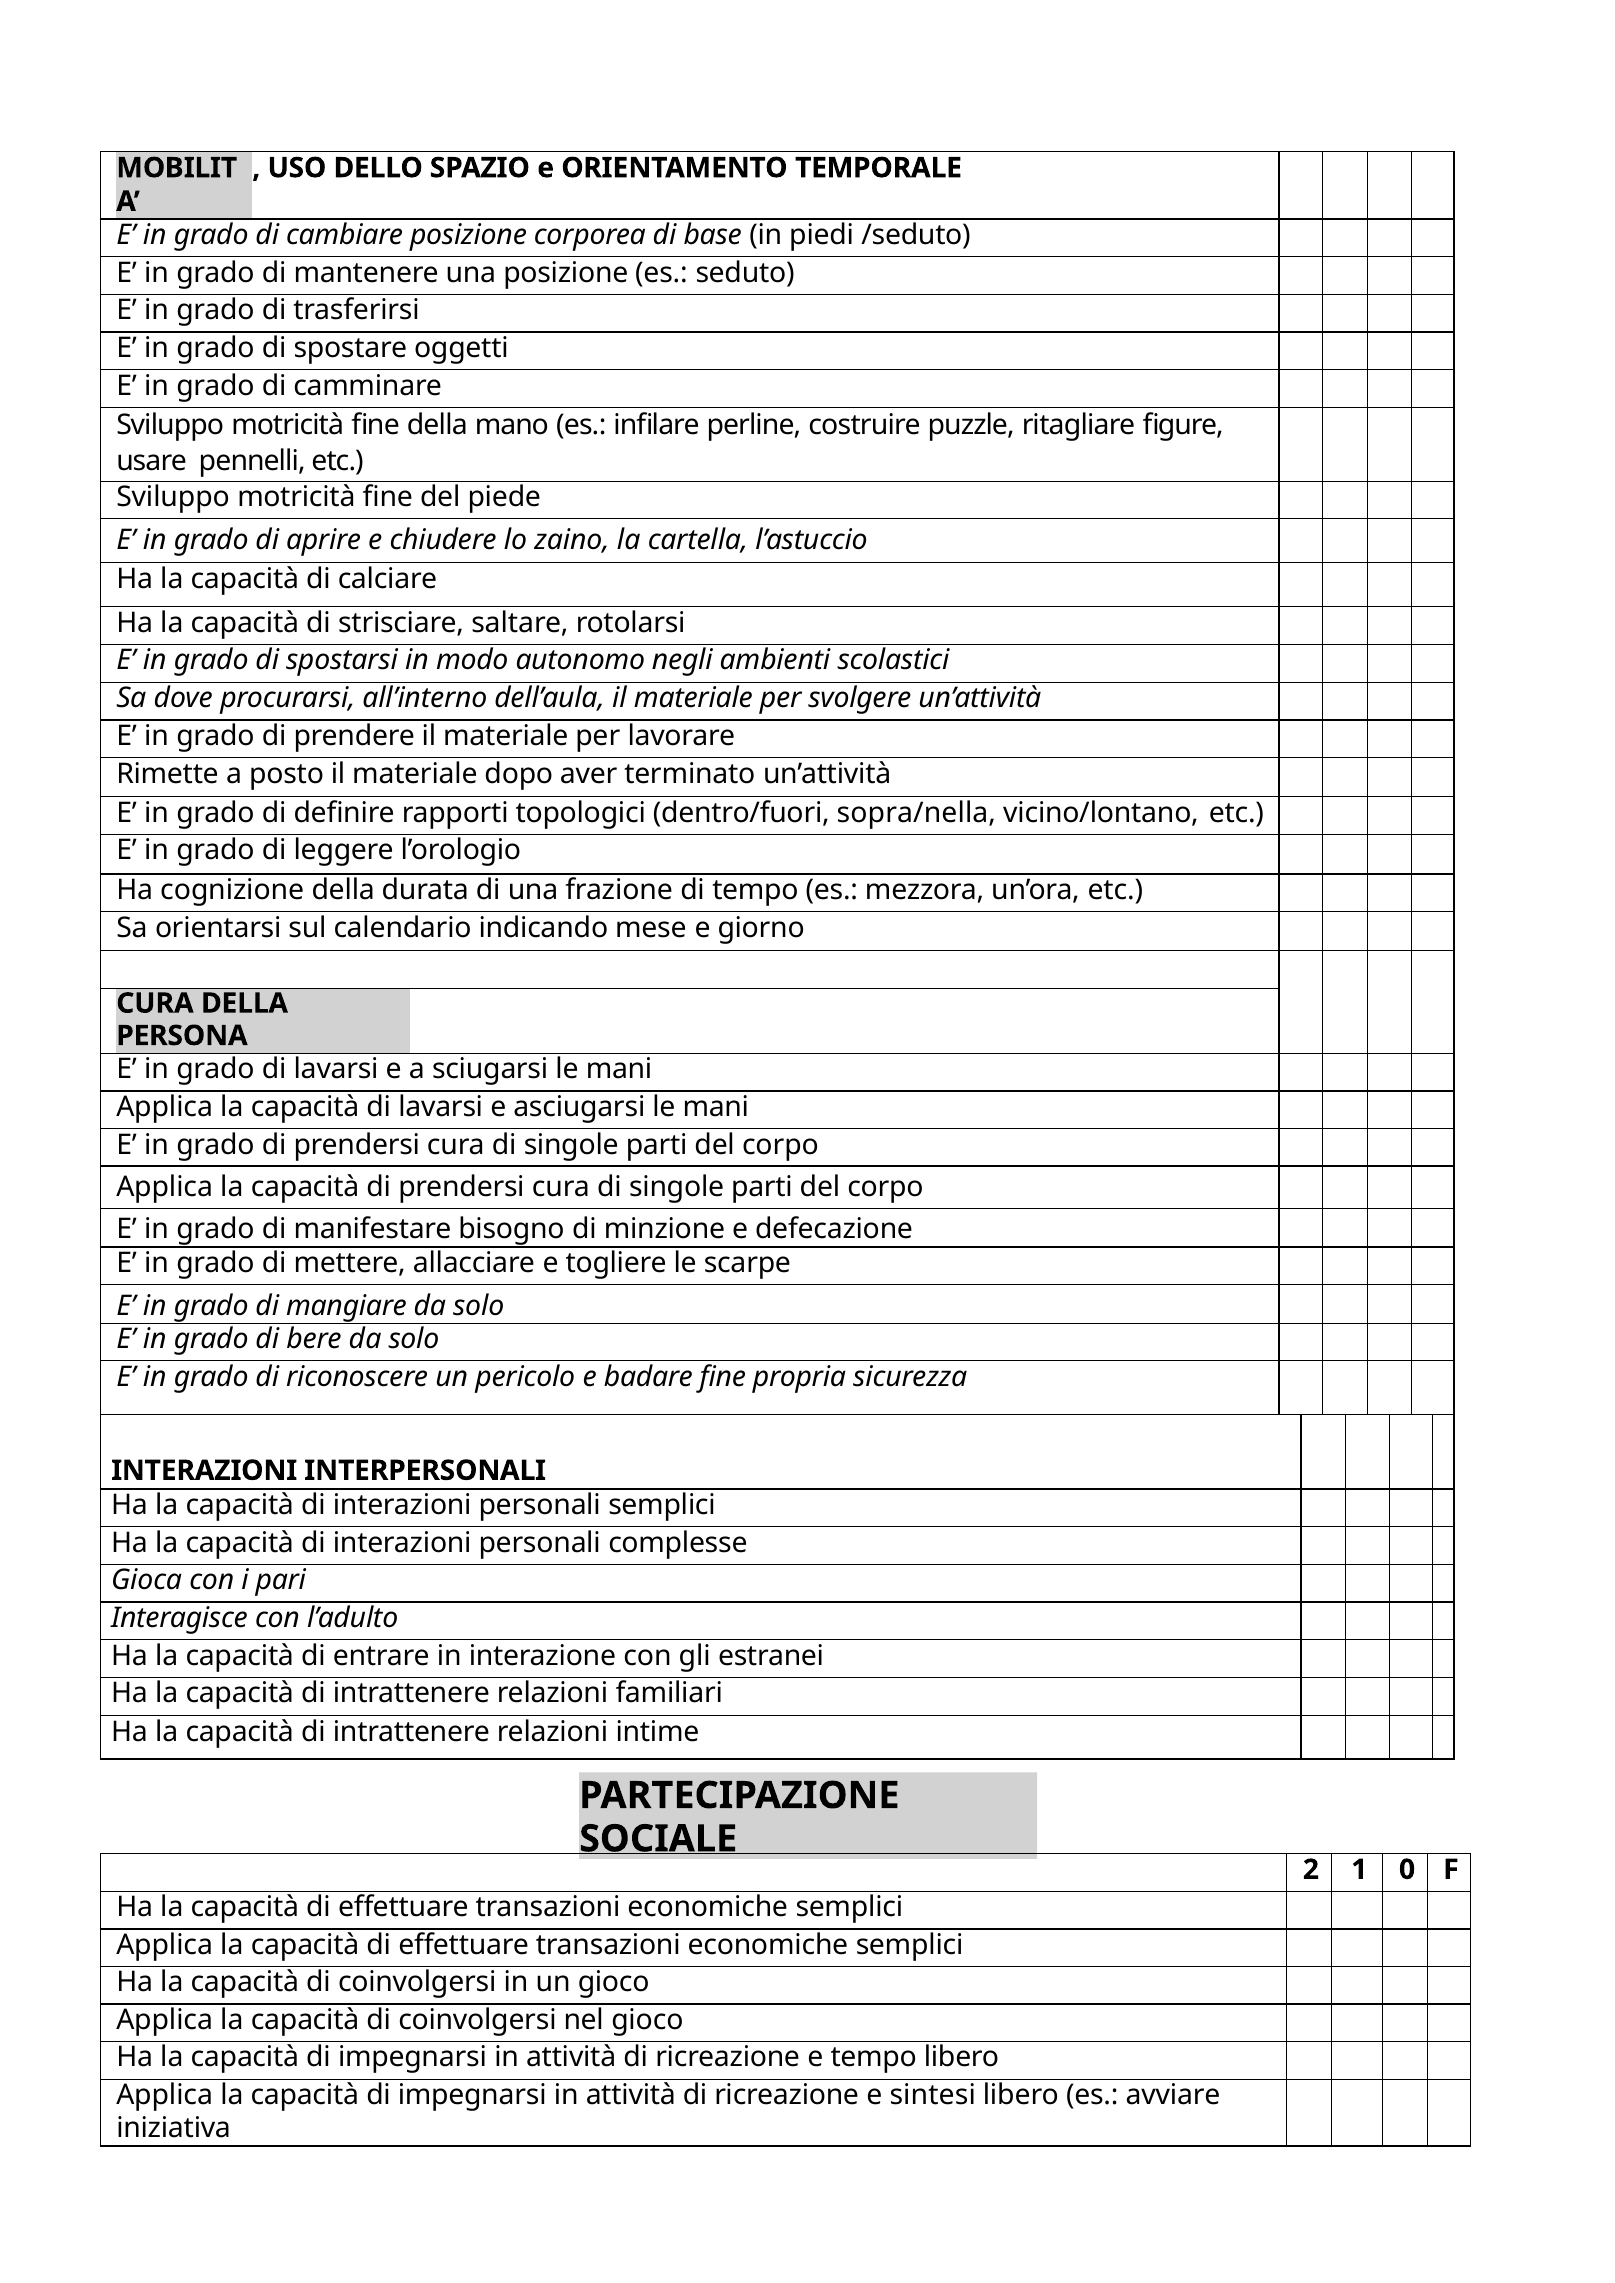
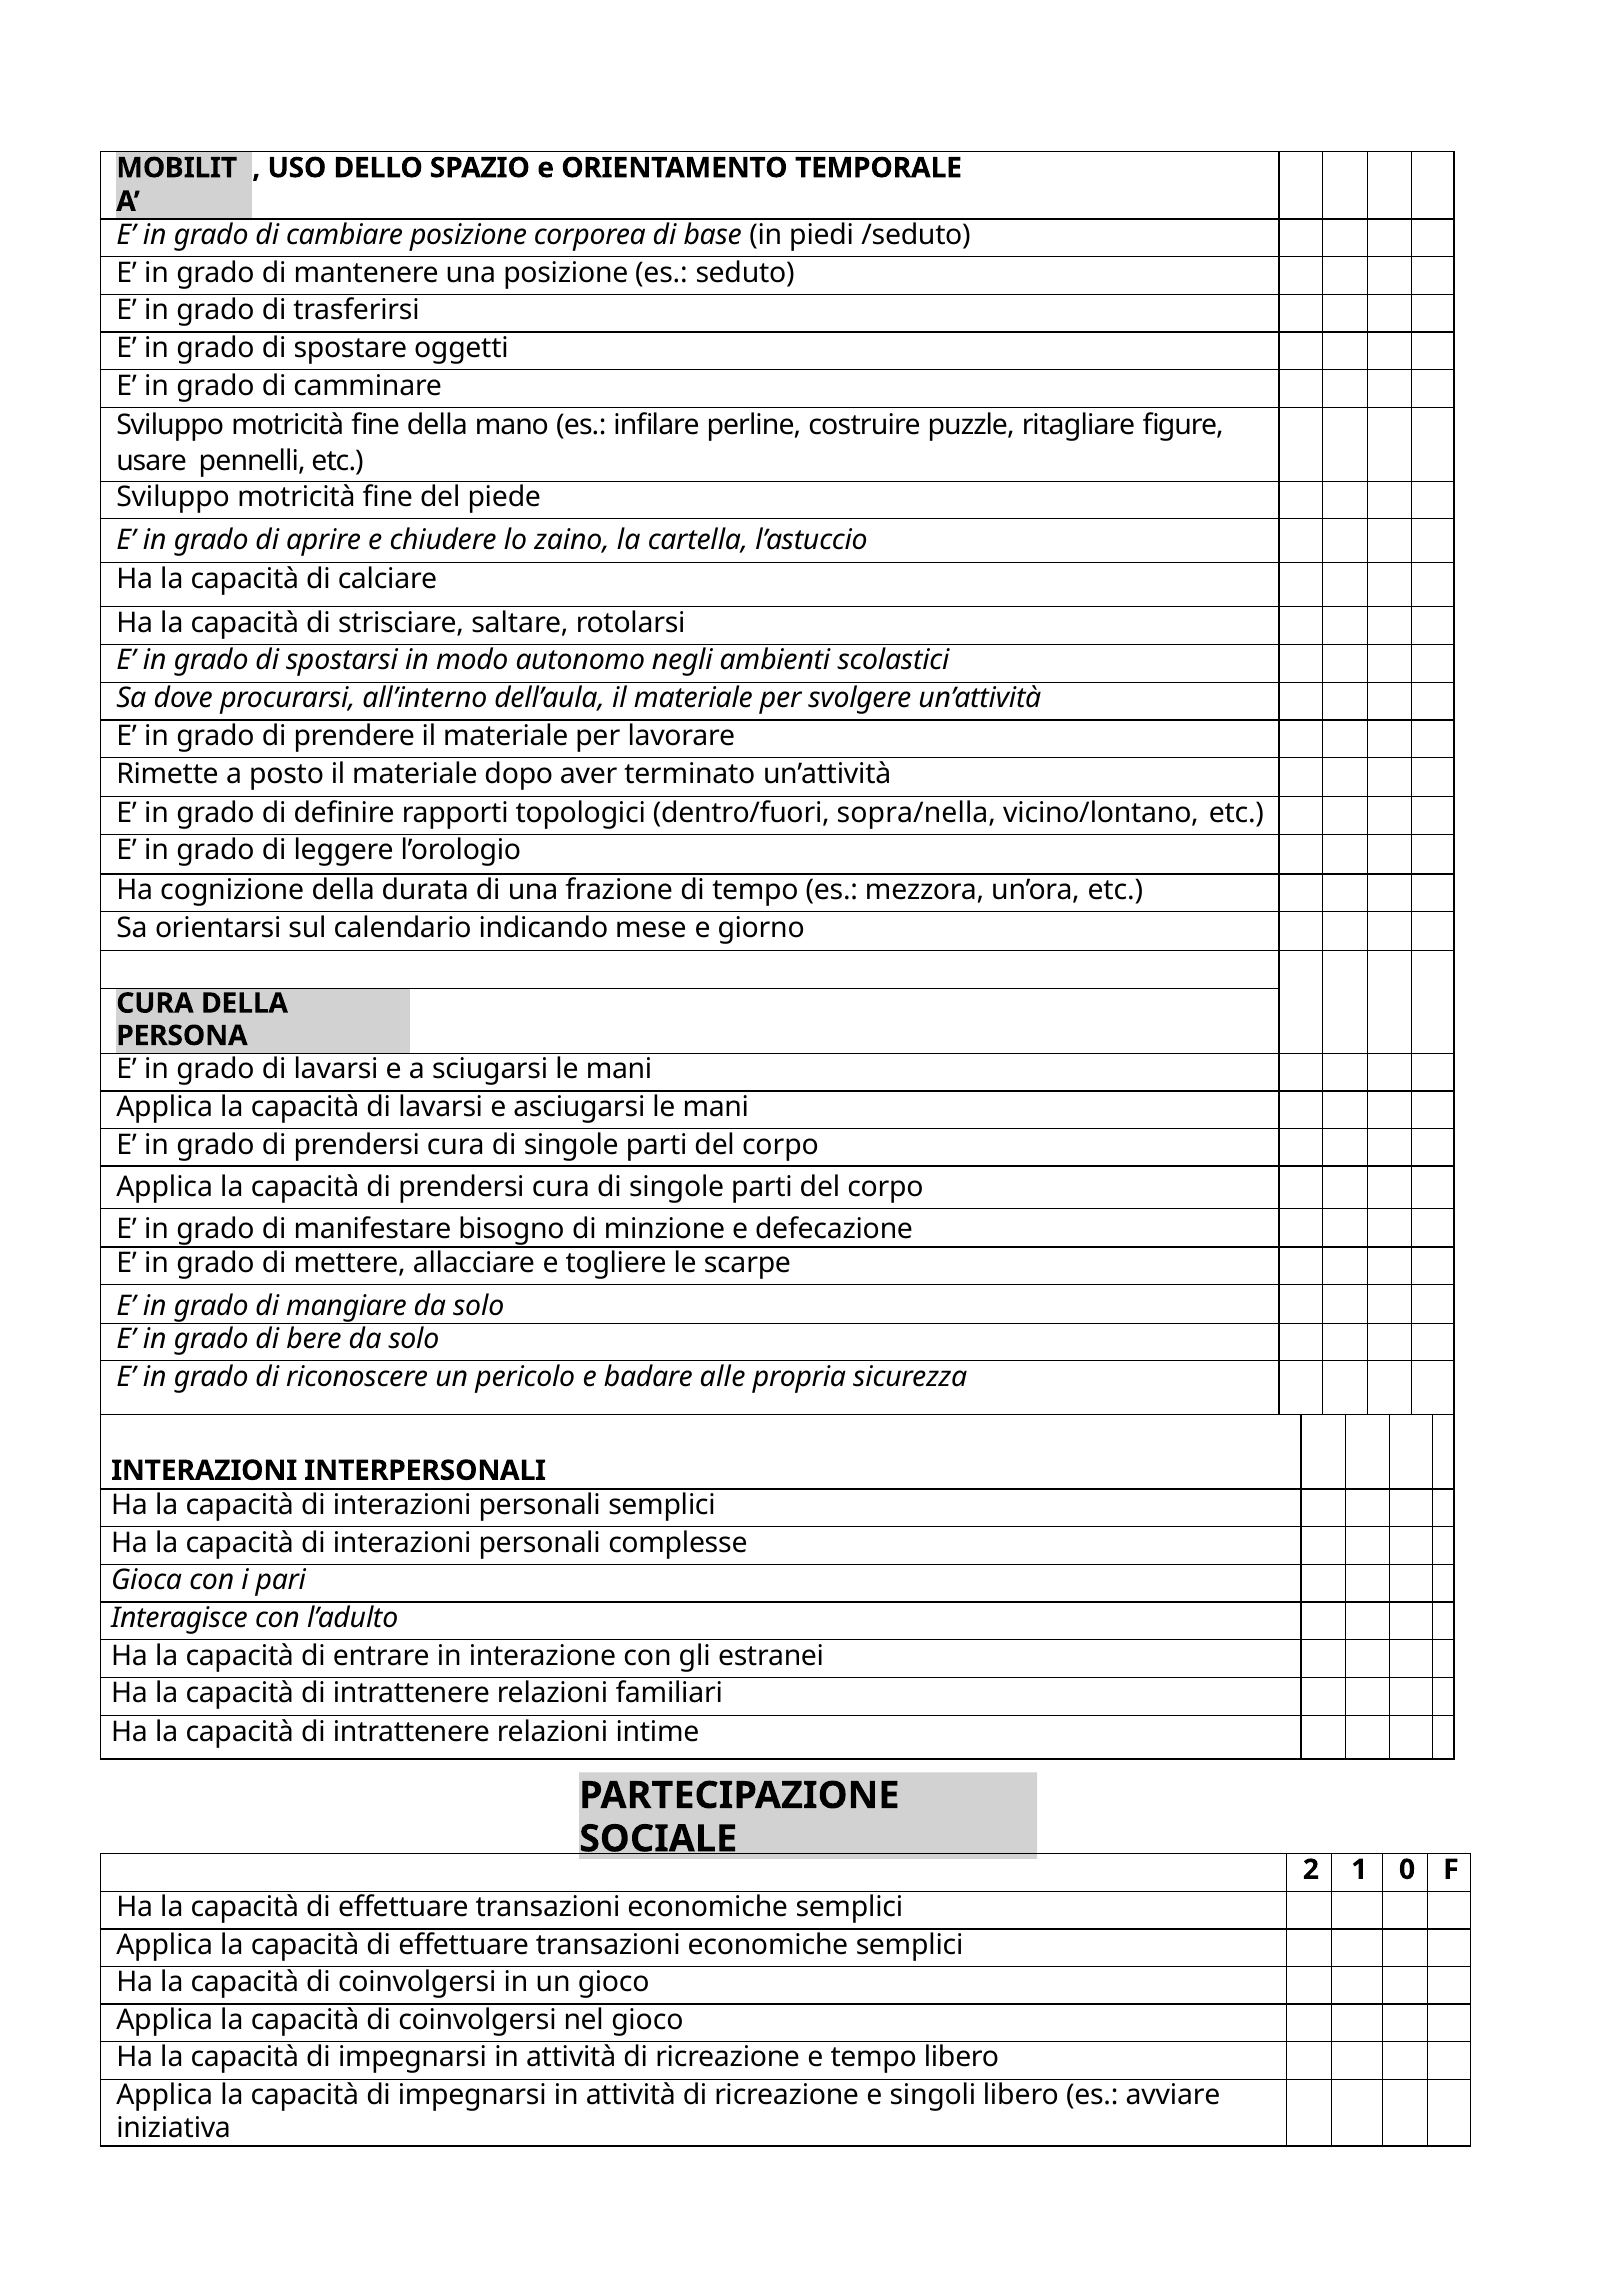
badare fine: fine -> alle
sintesi: sintesi -> singoli
